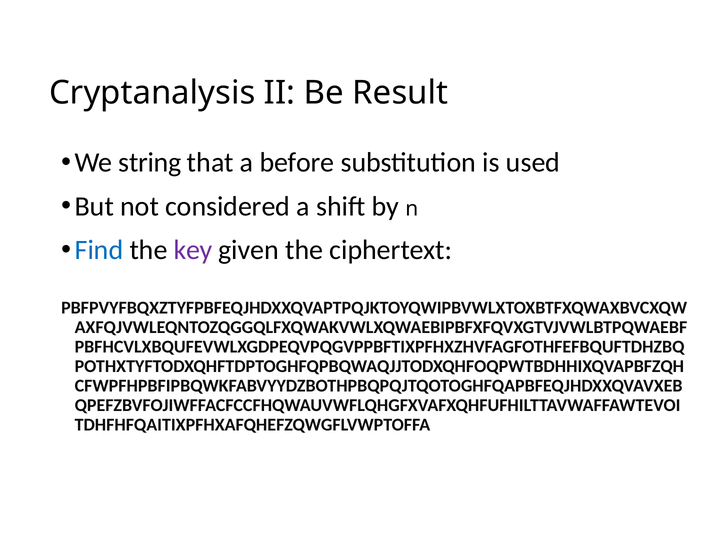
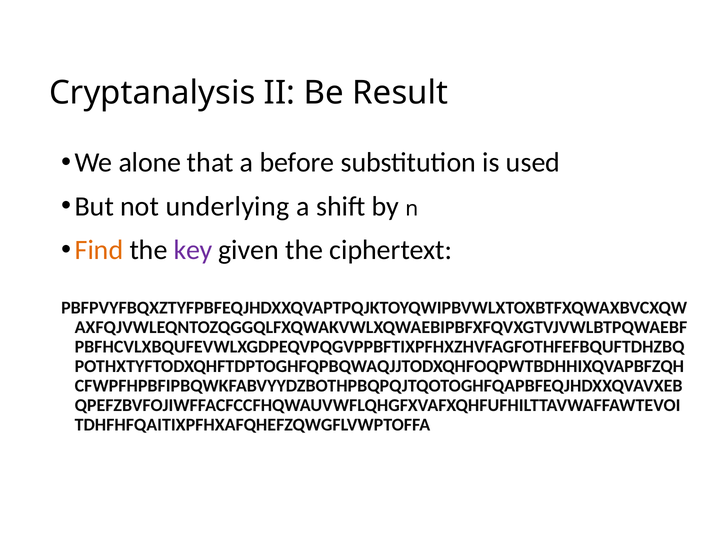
string: string -> alone
considered: considered -> underlying
Find colour: blue -> orange
